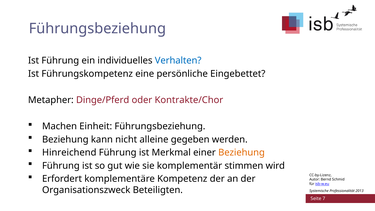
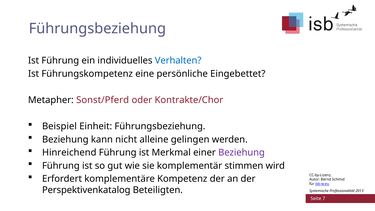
Dinge/Pferd: Dinge/Pferd -> Sonst/Pferd
Machen: Machen -> Beispiel
gegeben: gegeben -> gelingen
Beziehung at (242, 153) colour: orange -> purple
Organisationszweck: Organisationszweck -> Perspektivenkatalog
